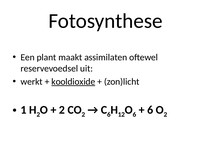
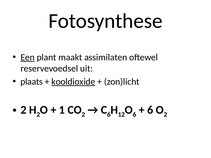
Een underline: none -> present
werkt: werkt -> plaats
1 at (24, 110): 1 -> 2
2 at (62, 110): 2 -> 1
